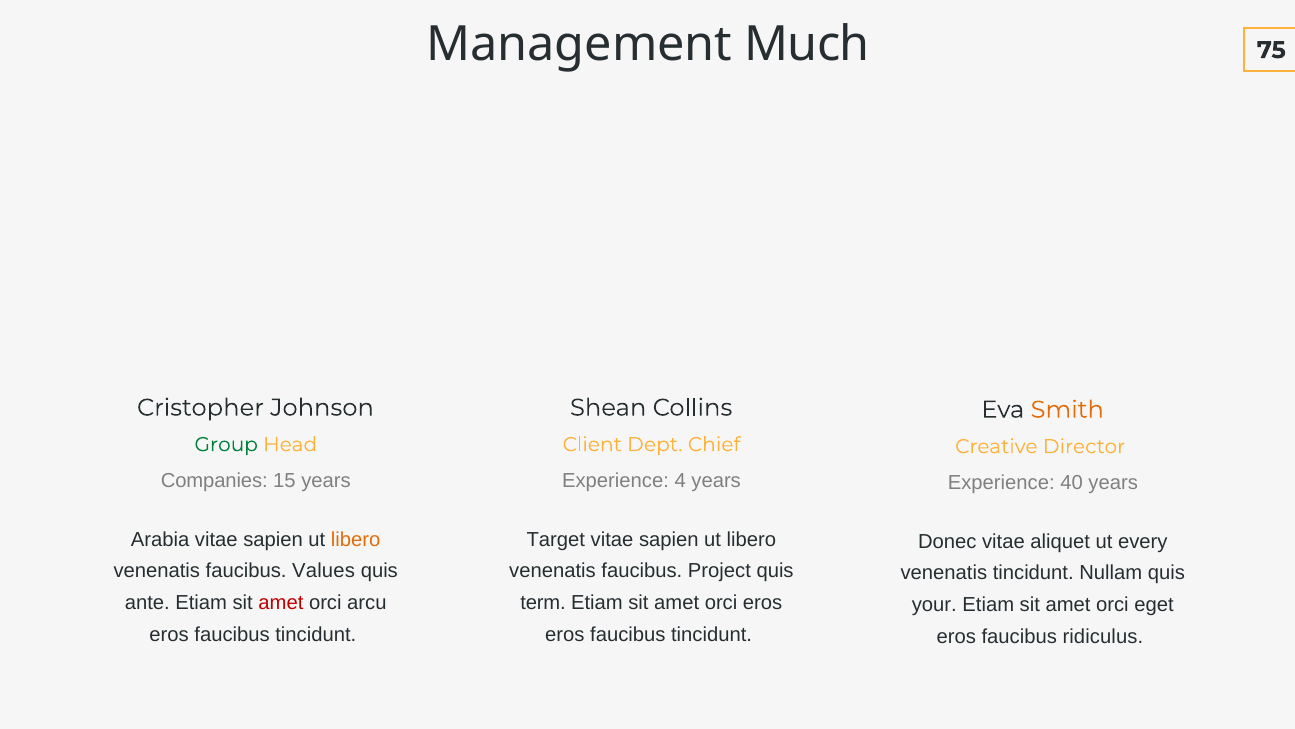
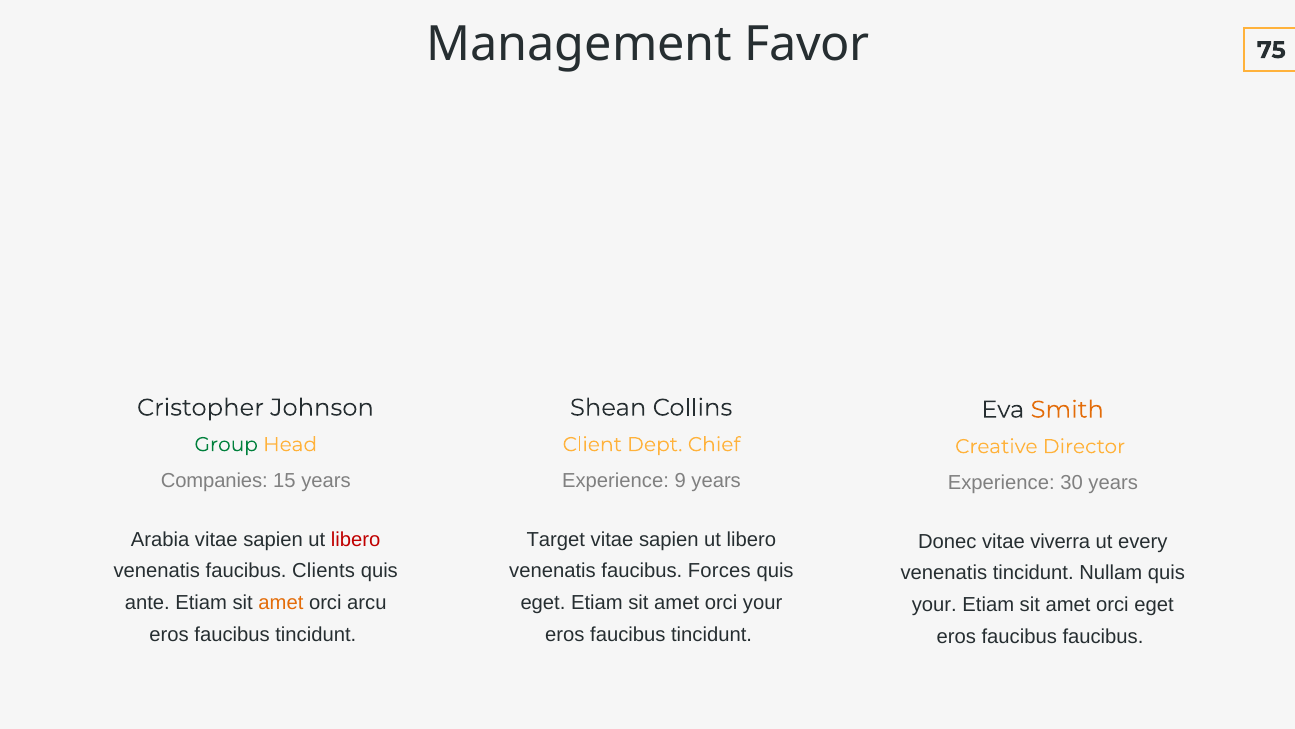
Much: Much -> Favor
4: 4 -> 9
40: 40 -> 30
libero at (356, 539) colour: orange -> red
aliquet: aliquet -> viverra
Values: Values -> Clients
Project: Project -> Forces
amet at (281, 602) colour: red -> orange
term at (543, 602): term -> eget
orci eros: eros -> your
faucibus ridiculus: ridiculus -> faucibus
